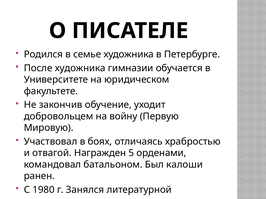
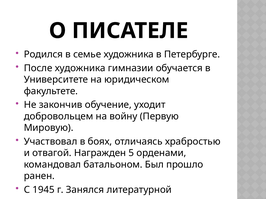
калоши: калоши -> прошло
1980: 1980 -> 1945
